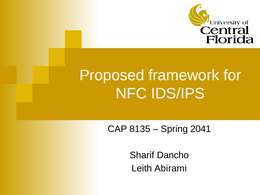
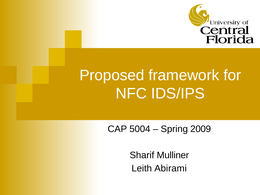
8135: 8135 -> 5004
2041: 2041 -> 2009
Dancho: Dancho -> Mulliner
